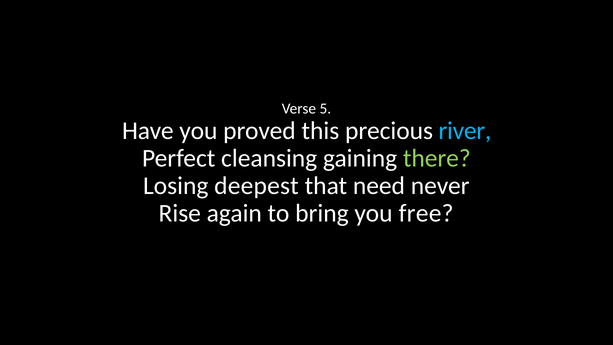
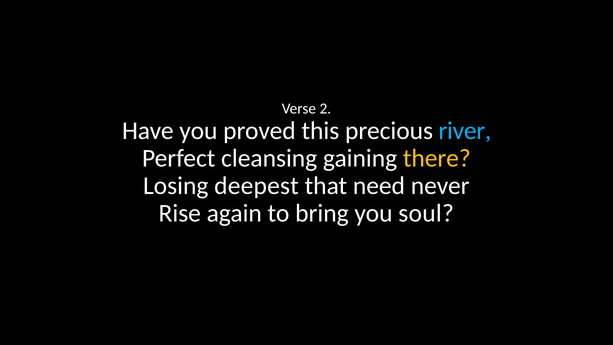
5: 5 -> 2
there colour: light green -> yellow
free: free -> soul
